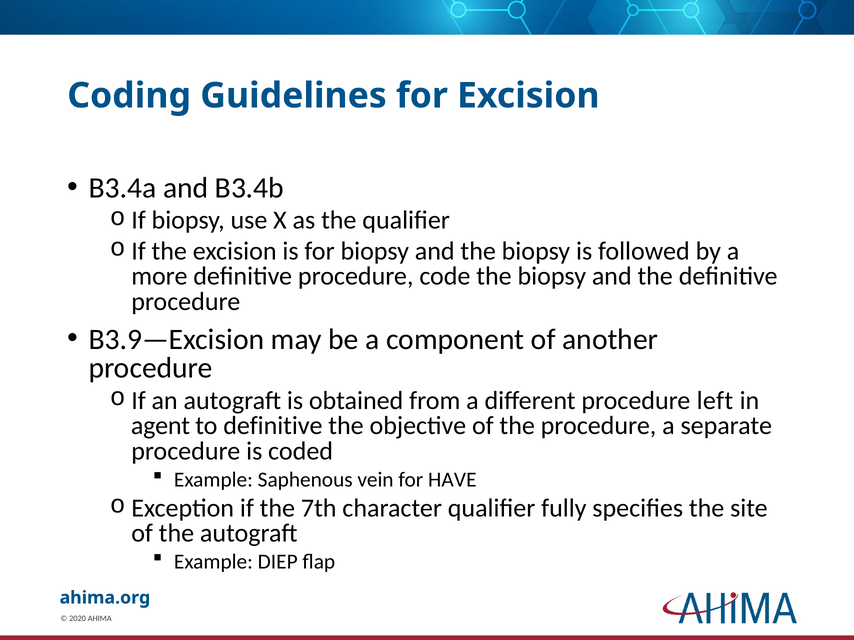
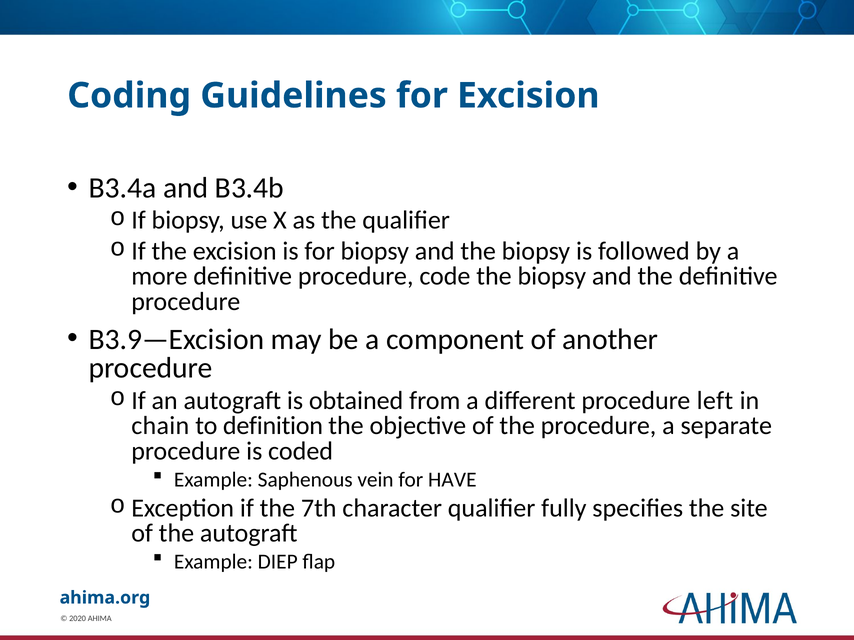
agent: agent -> chain
to definitive: definitive -> definition
